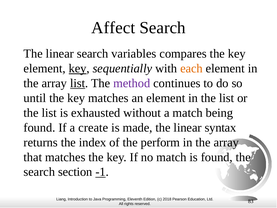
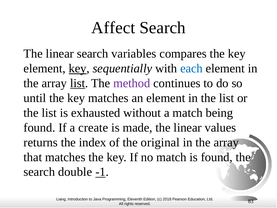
each colour: orange -> blue
syntax: syntax -> values
perform: perform -> original
section: section -> double
